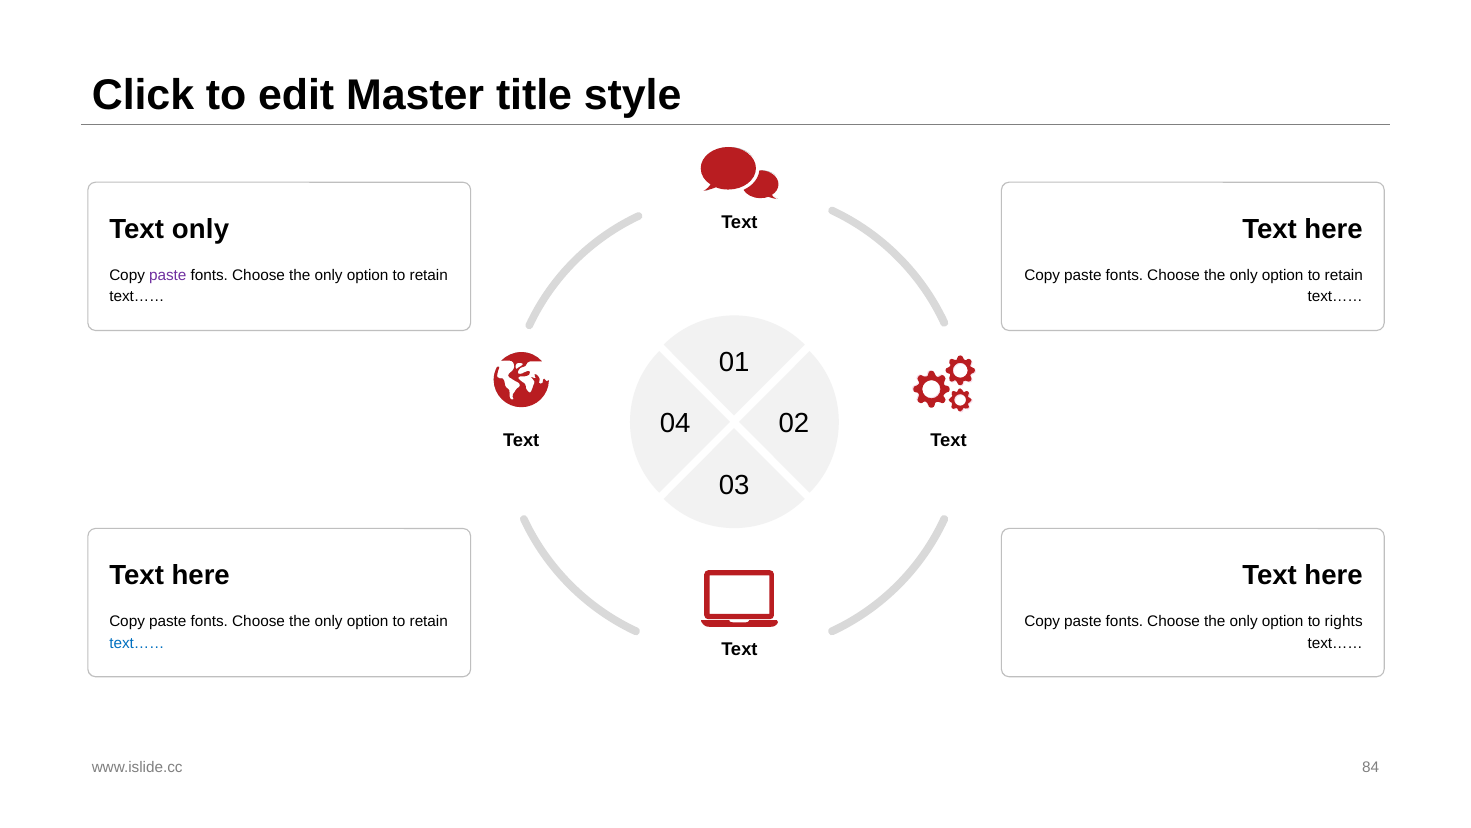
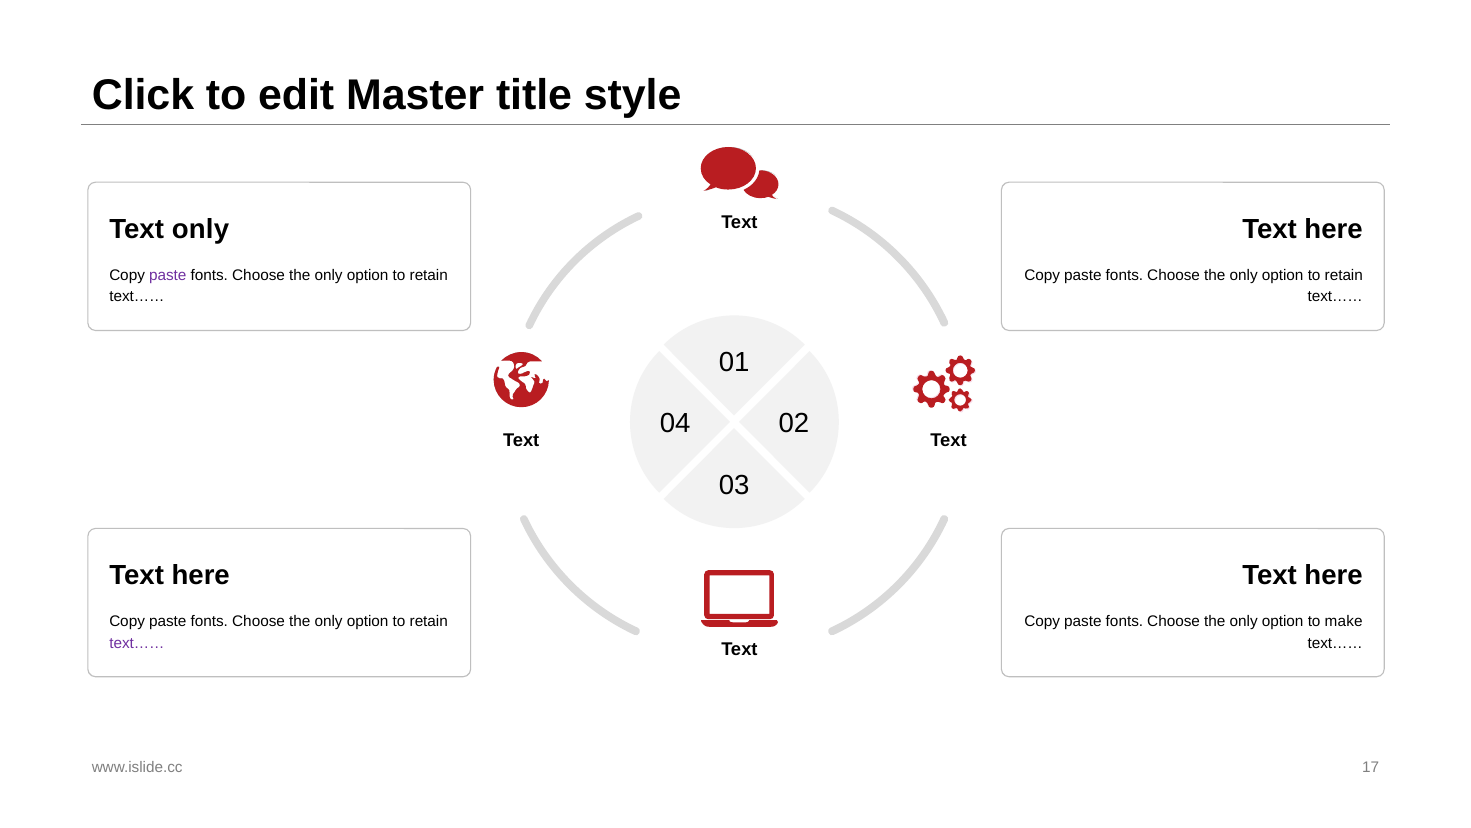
rights: rights -> make
text…… at (137, 643) colour: blue -> purple
84: 84 -> 17
